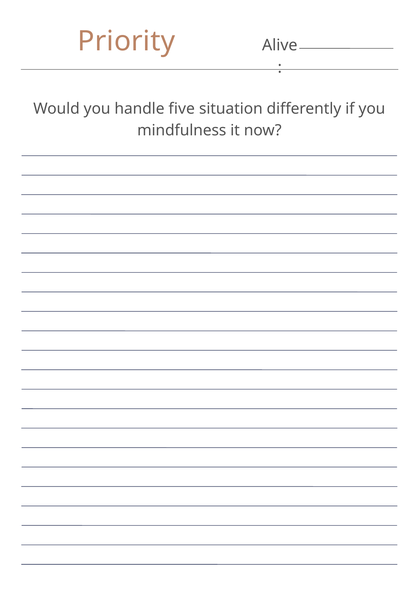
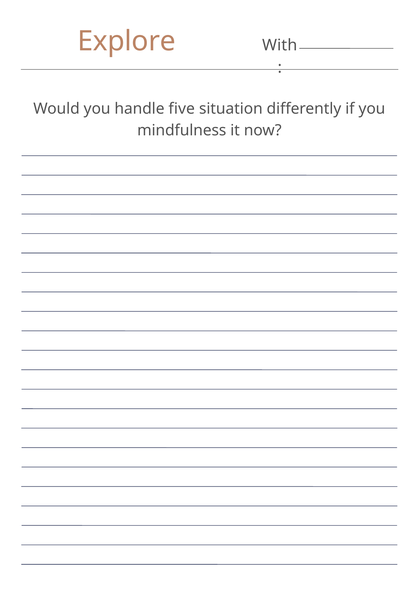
Priority: Priority -> Explore
Alive: Alive -> With
